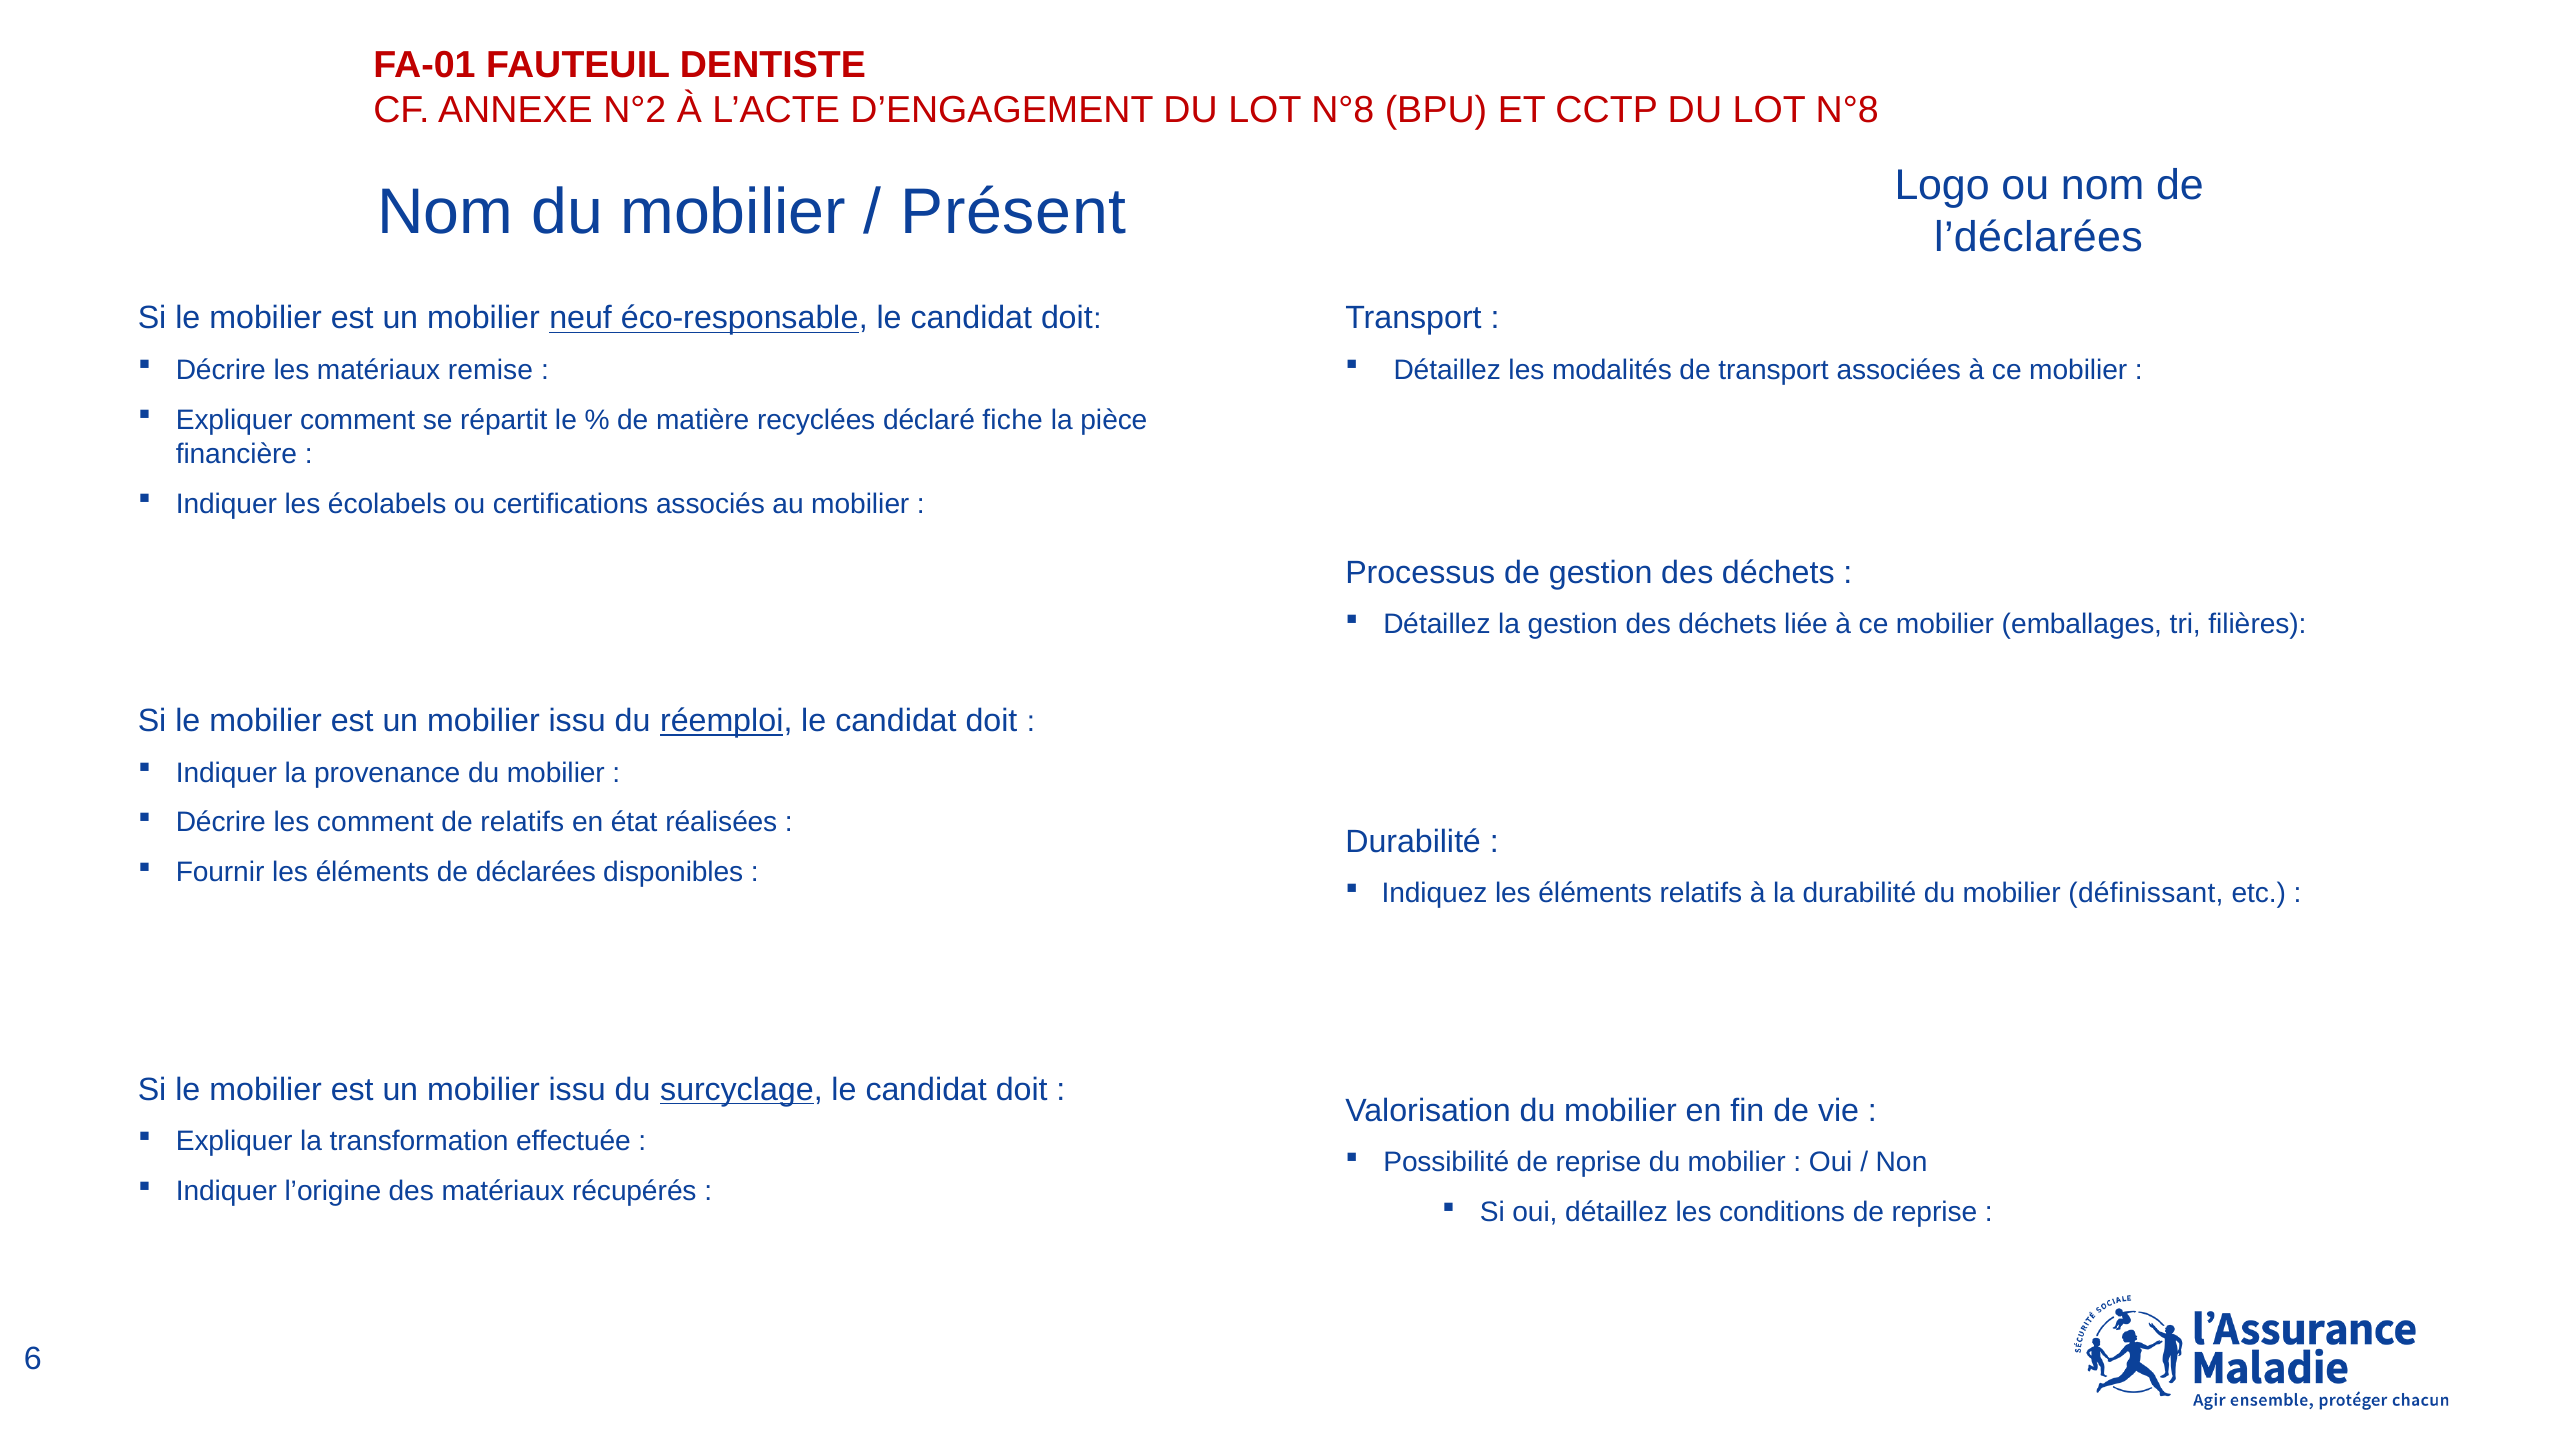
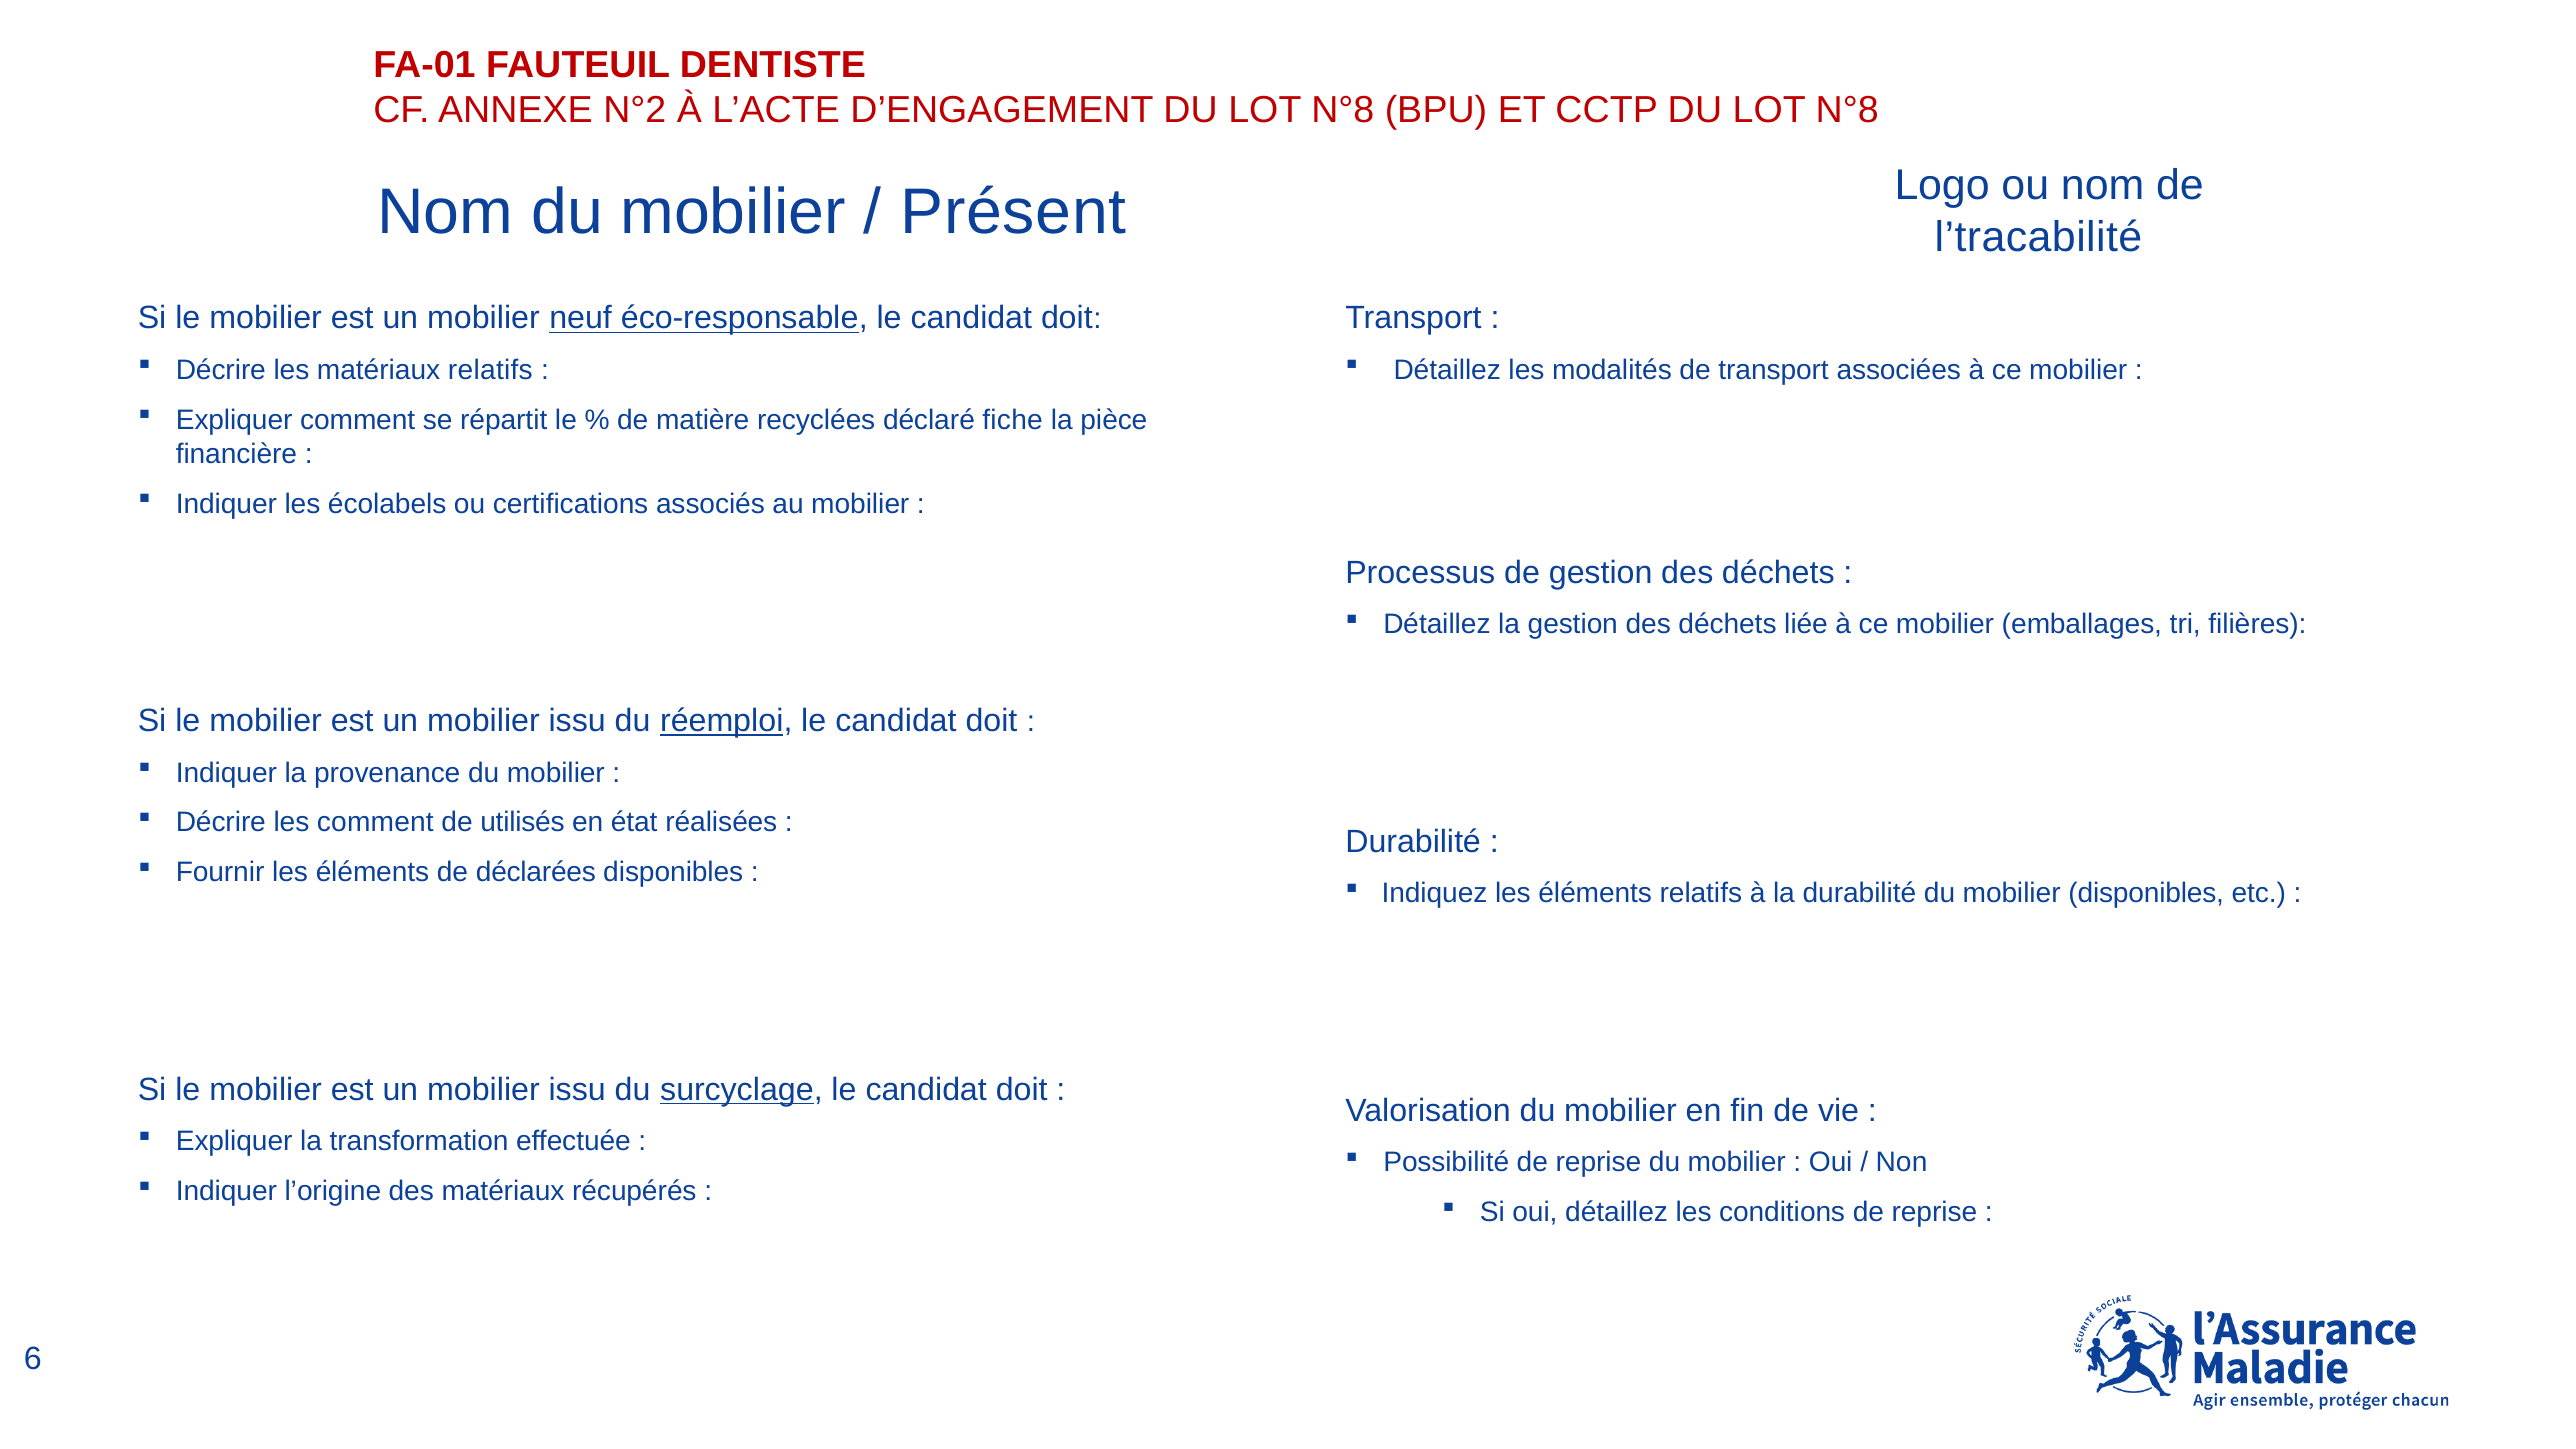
l’déclarées: l’déclarées -> l’tracabilité
matériaux remise: remise -> relatifs
de relatifs: relatifs -> utilisés
mobilier définissant: définissant -> disponibles
